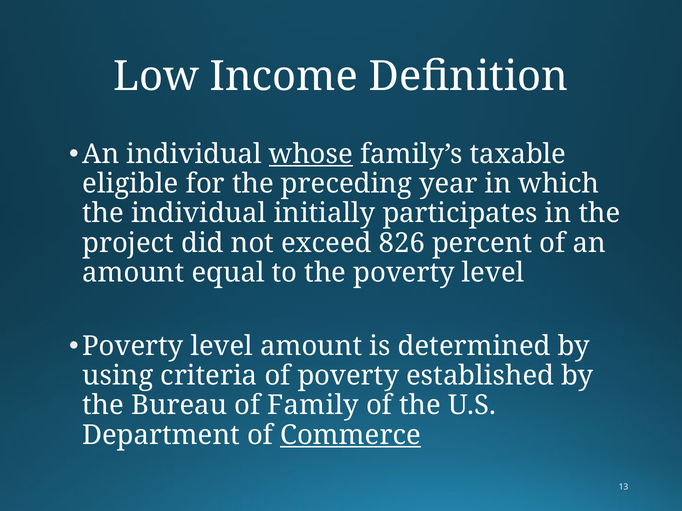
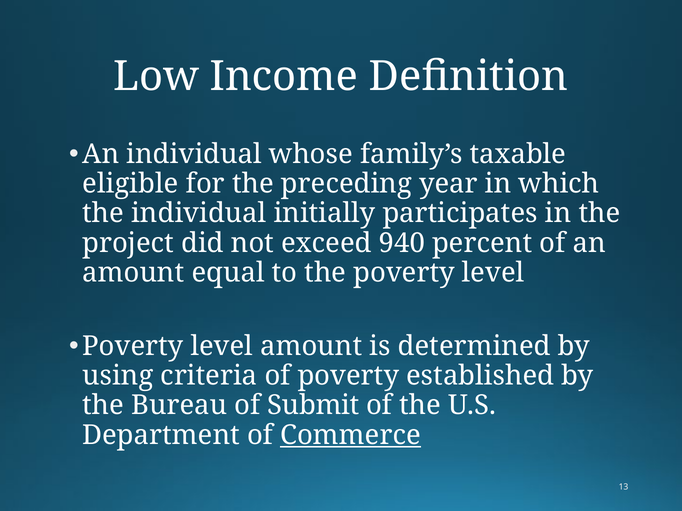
whose underline: present -> none
826: 826 -> 940
Family: Family -> Submit
